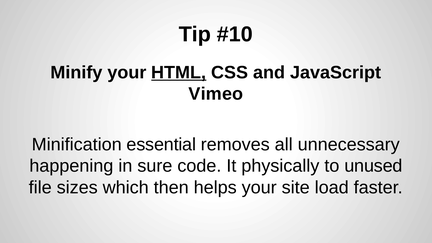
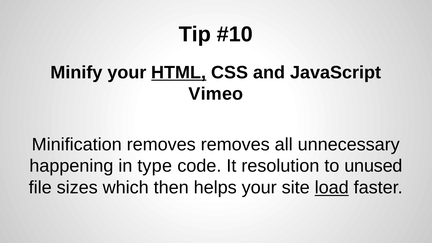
Minification essential: essential -> removes
sure: sure -> type
physically: physically -> resolution
load underline: none -> present
